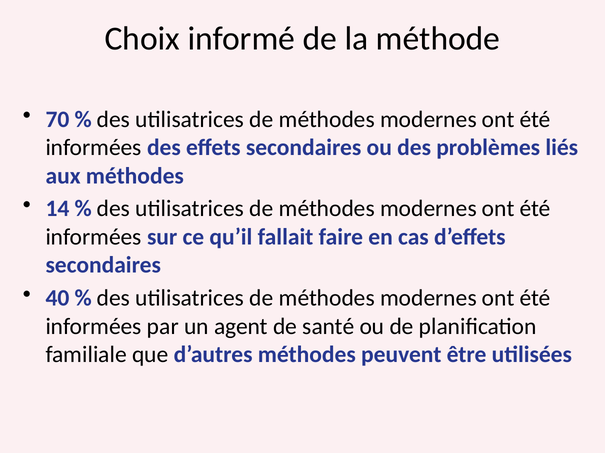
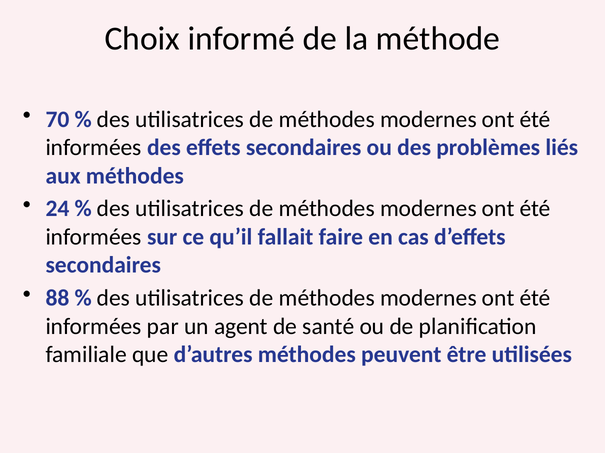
14: 14 -> 24
40: 40 -> 88
